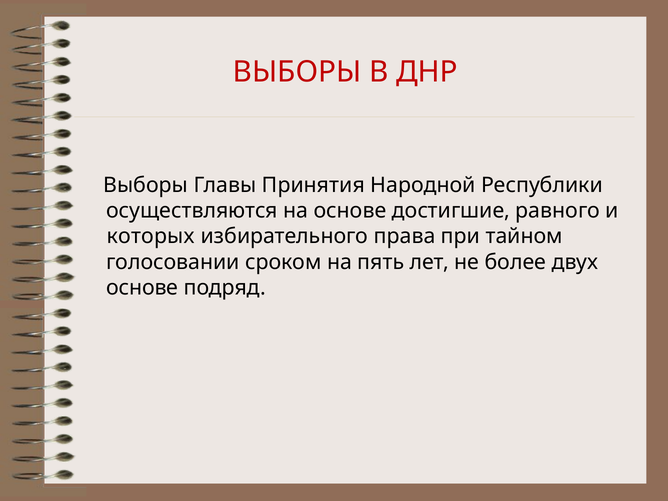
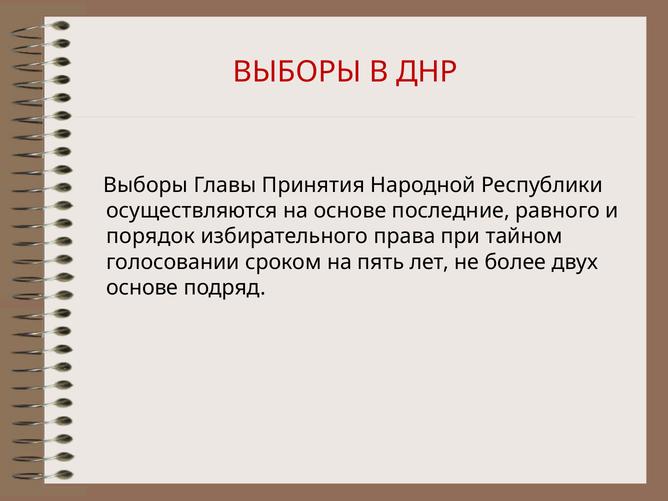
достигшие: достигшие -> последние
которых: которых -> порядок
